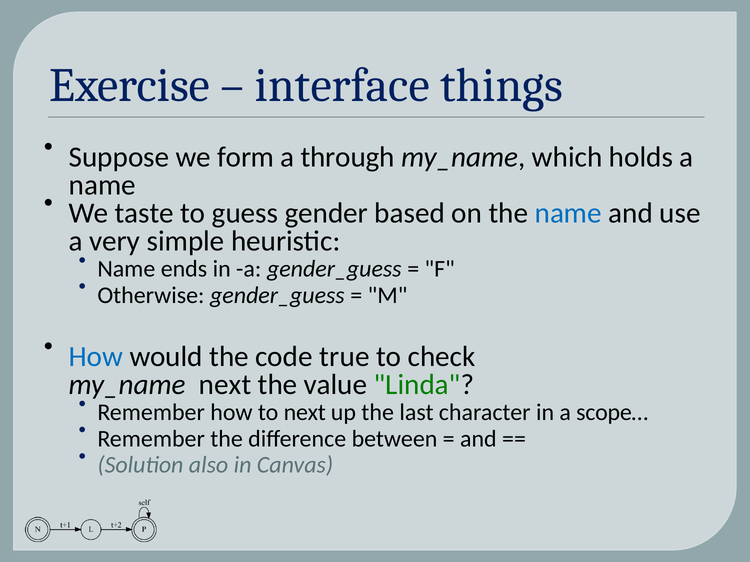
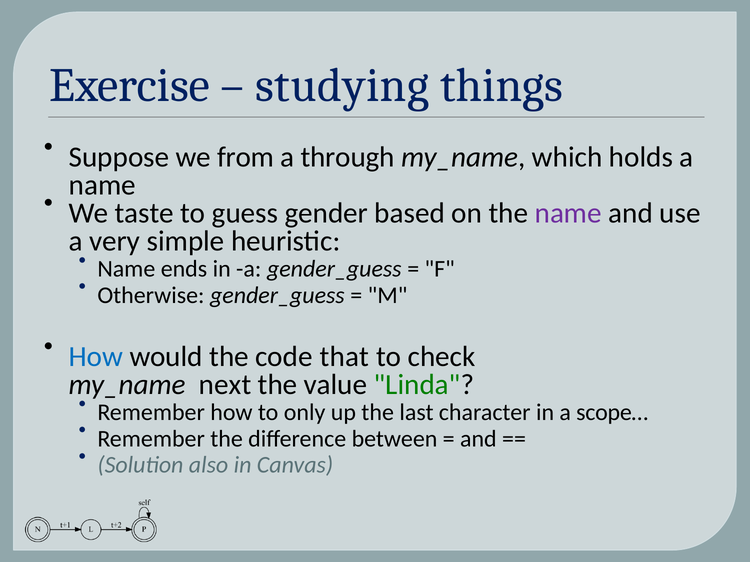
interface: interface -> studying
form: form -> from
name at (568, 213) colour: blue -> purple
true: true -> that
to next: next -> only
